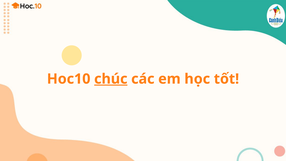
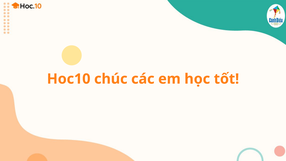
chúc underline: present -> none
